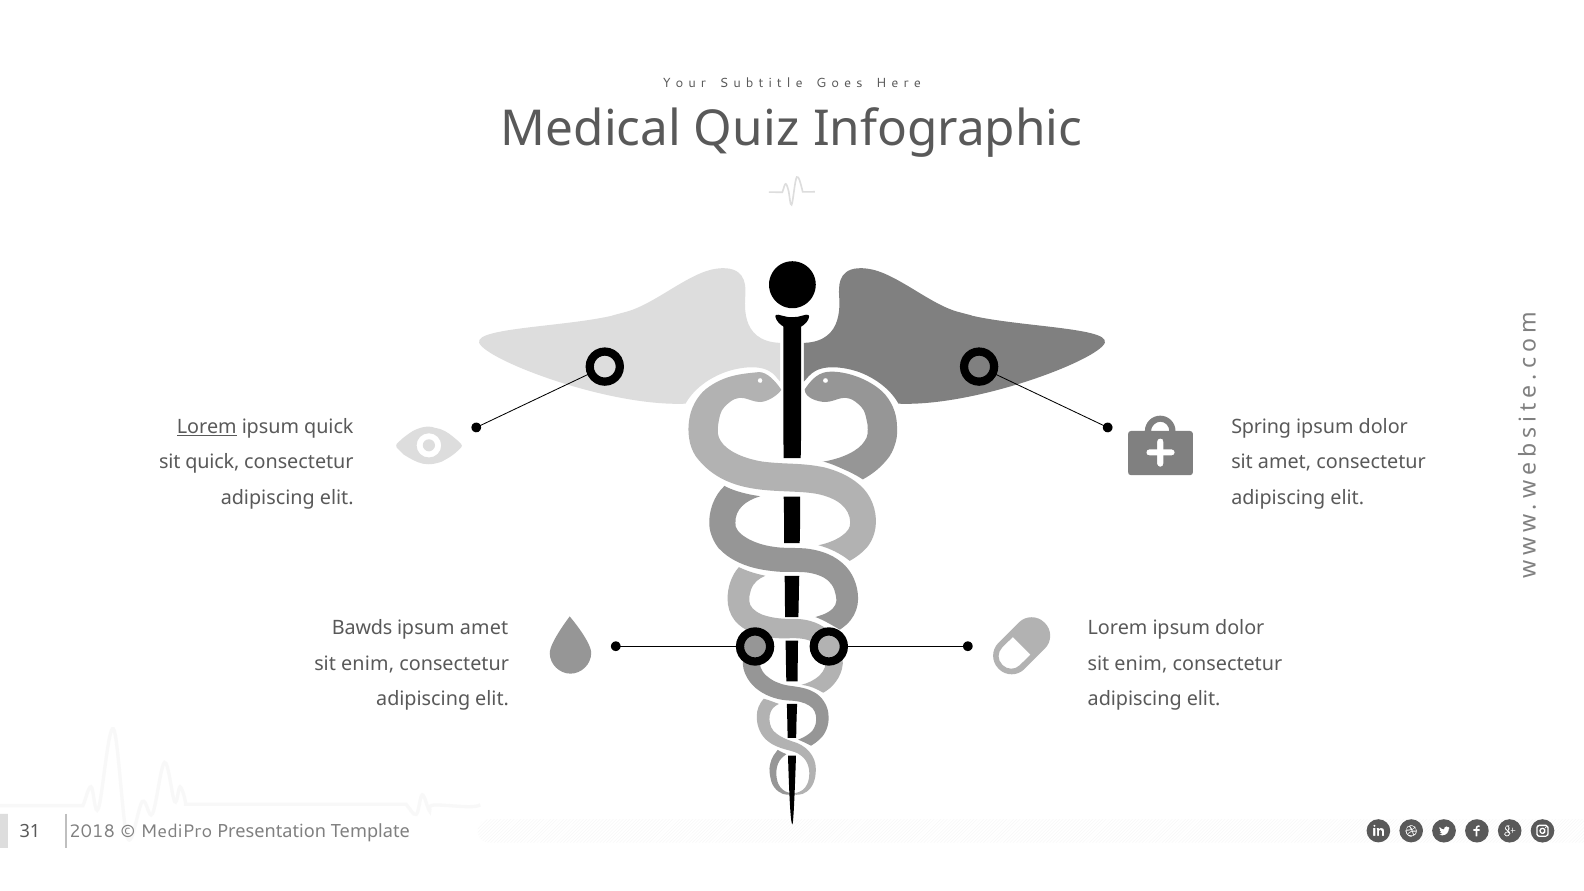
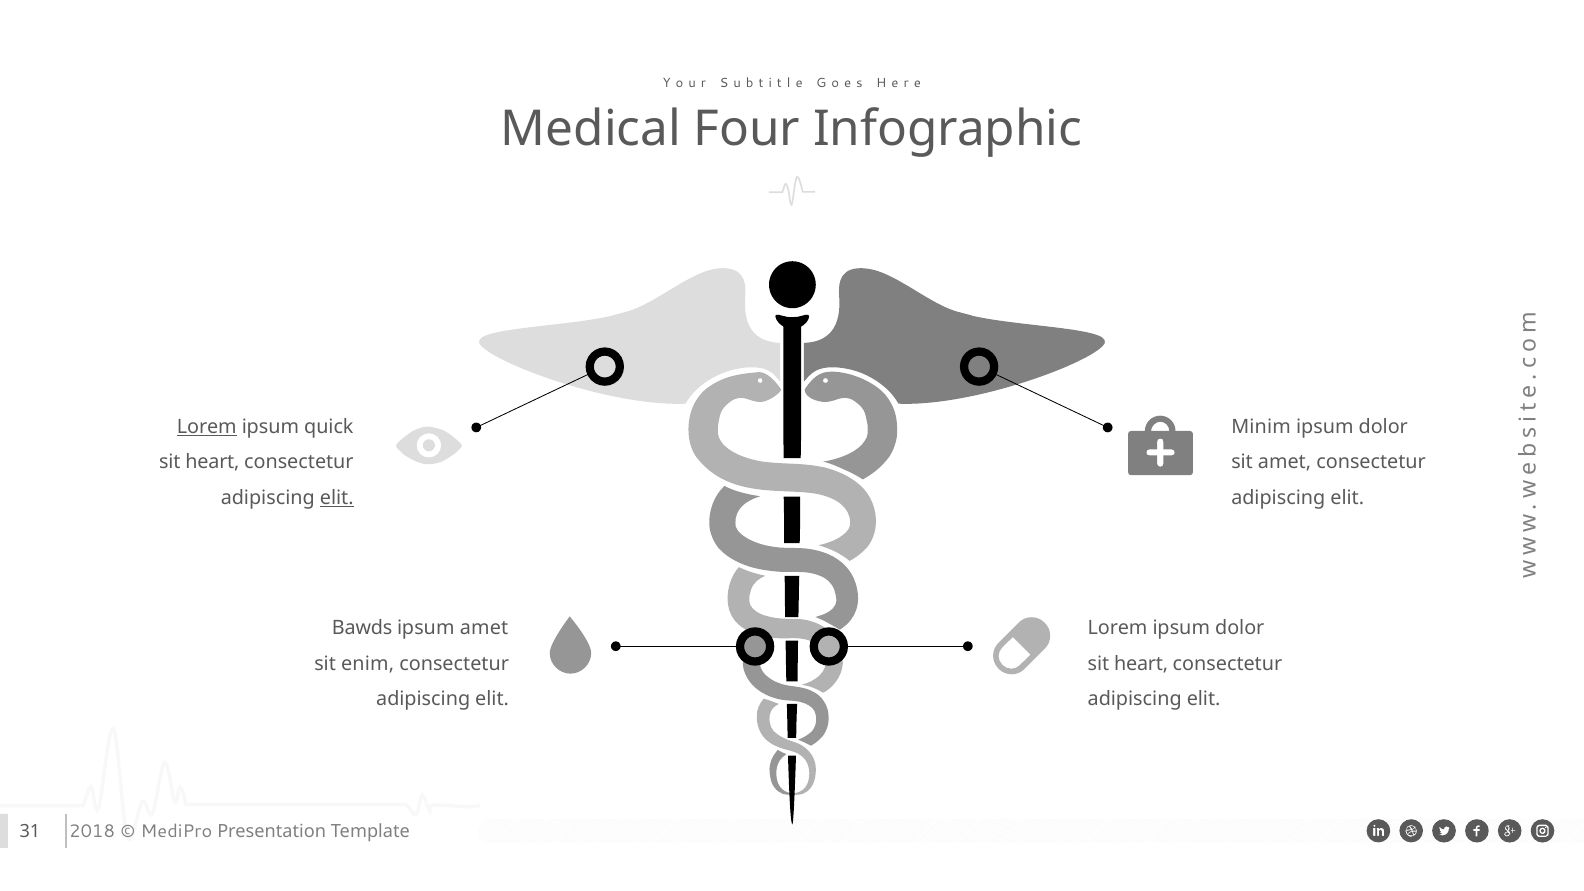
Quiz: Quiz -> Four
Spring: Spring -> Minim
quick at (212, 462): quick -> heart
elit at (337, 498) underline: none -> present
enim at (1141, 663): enim -> heart
